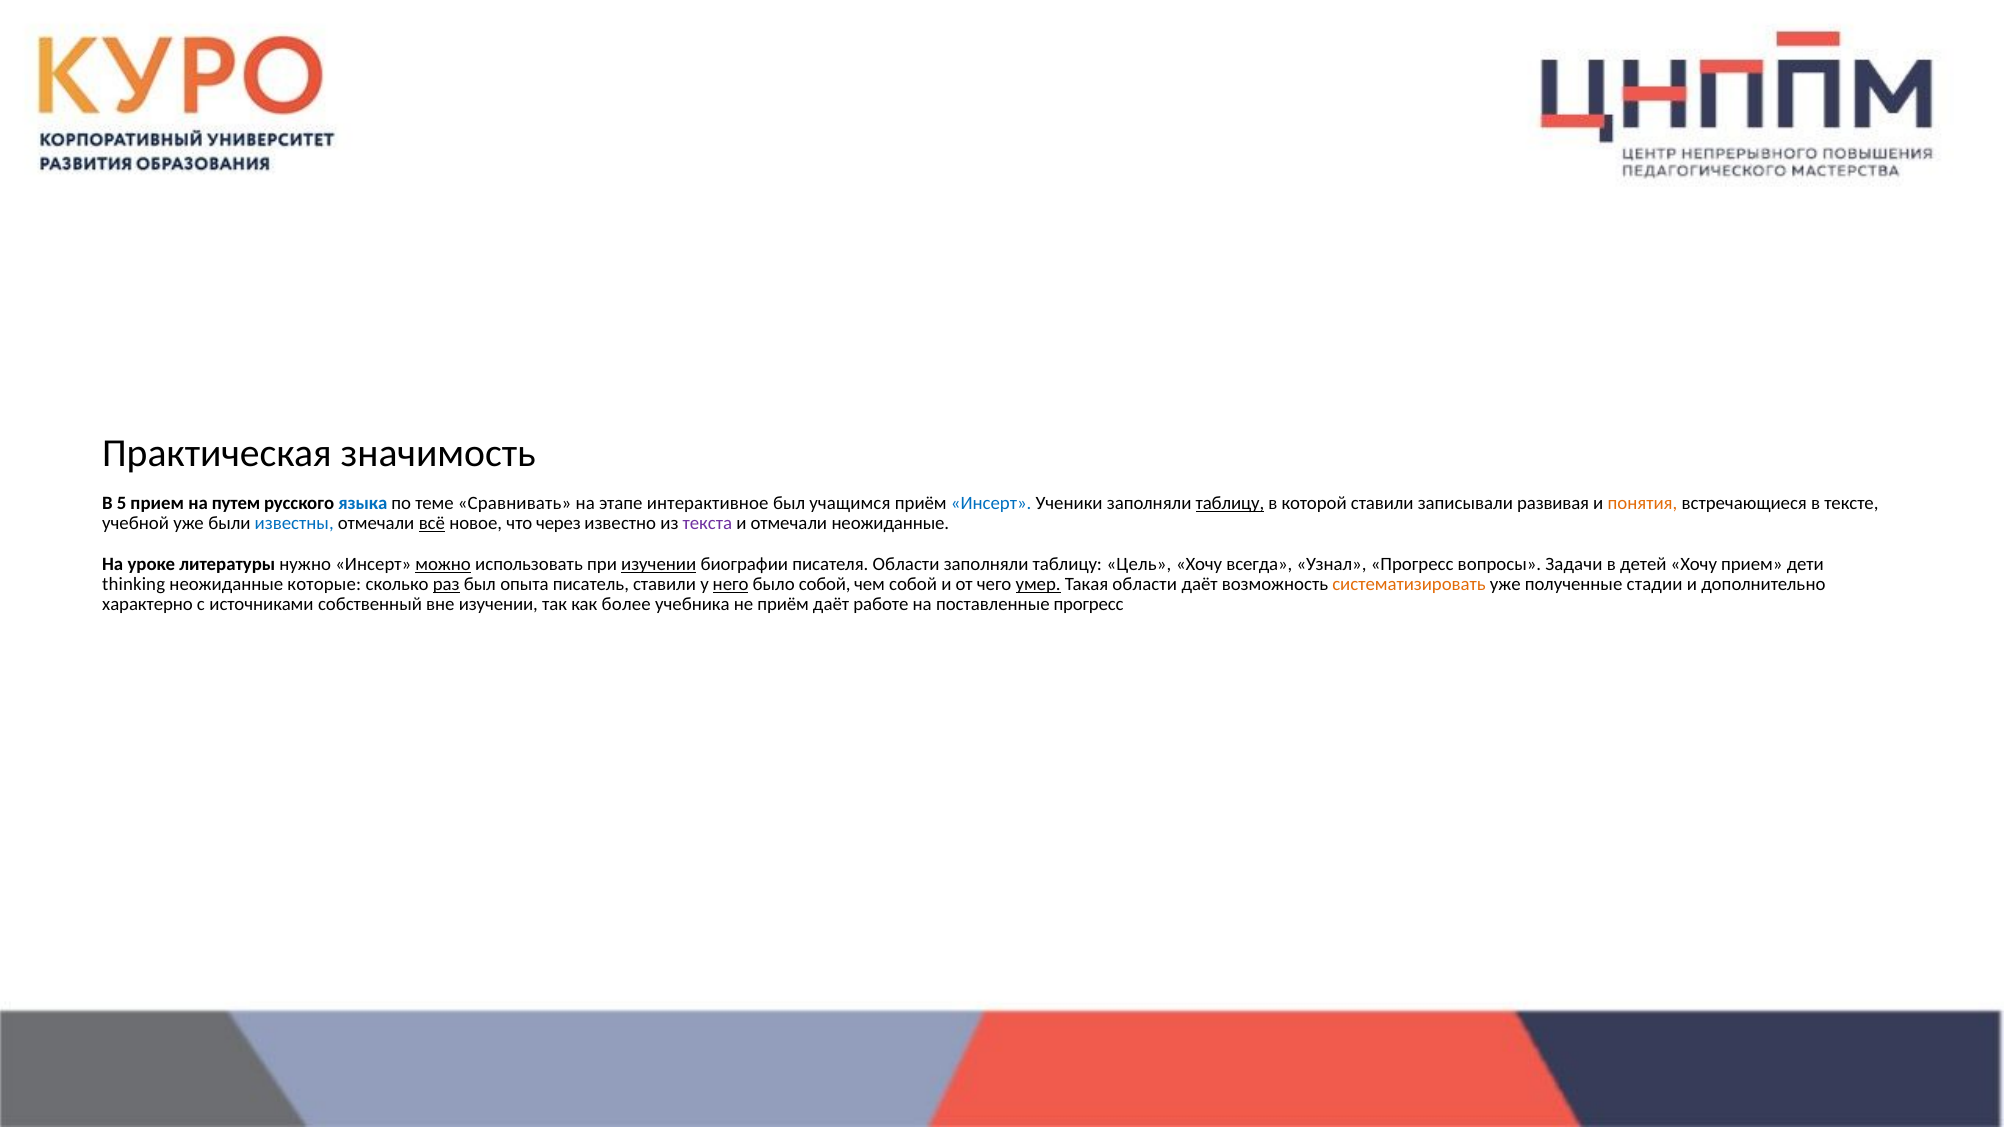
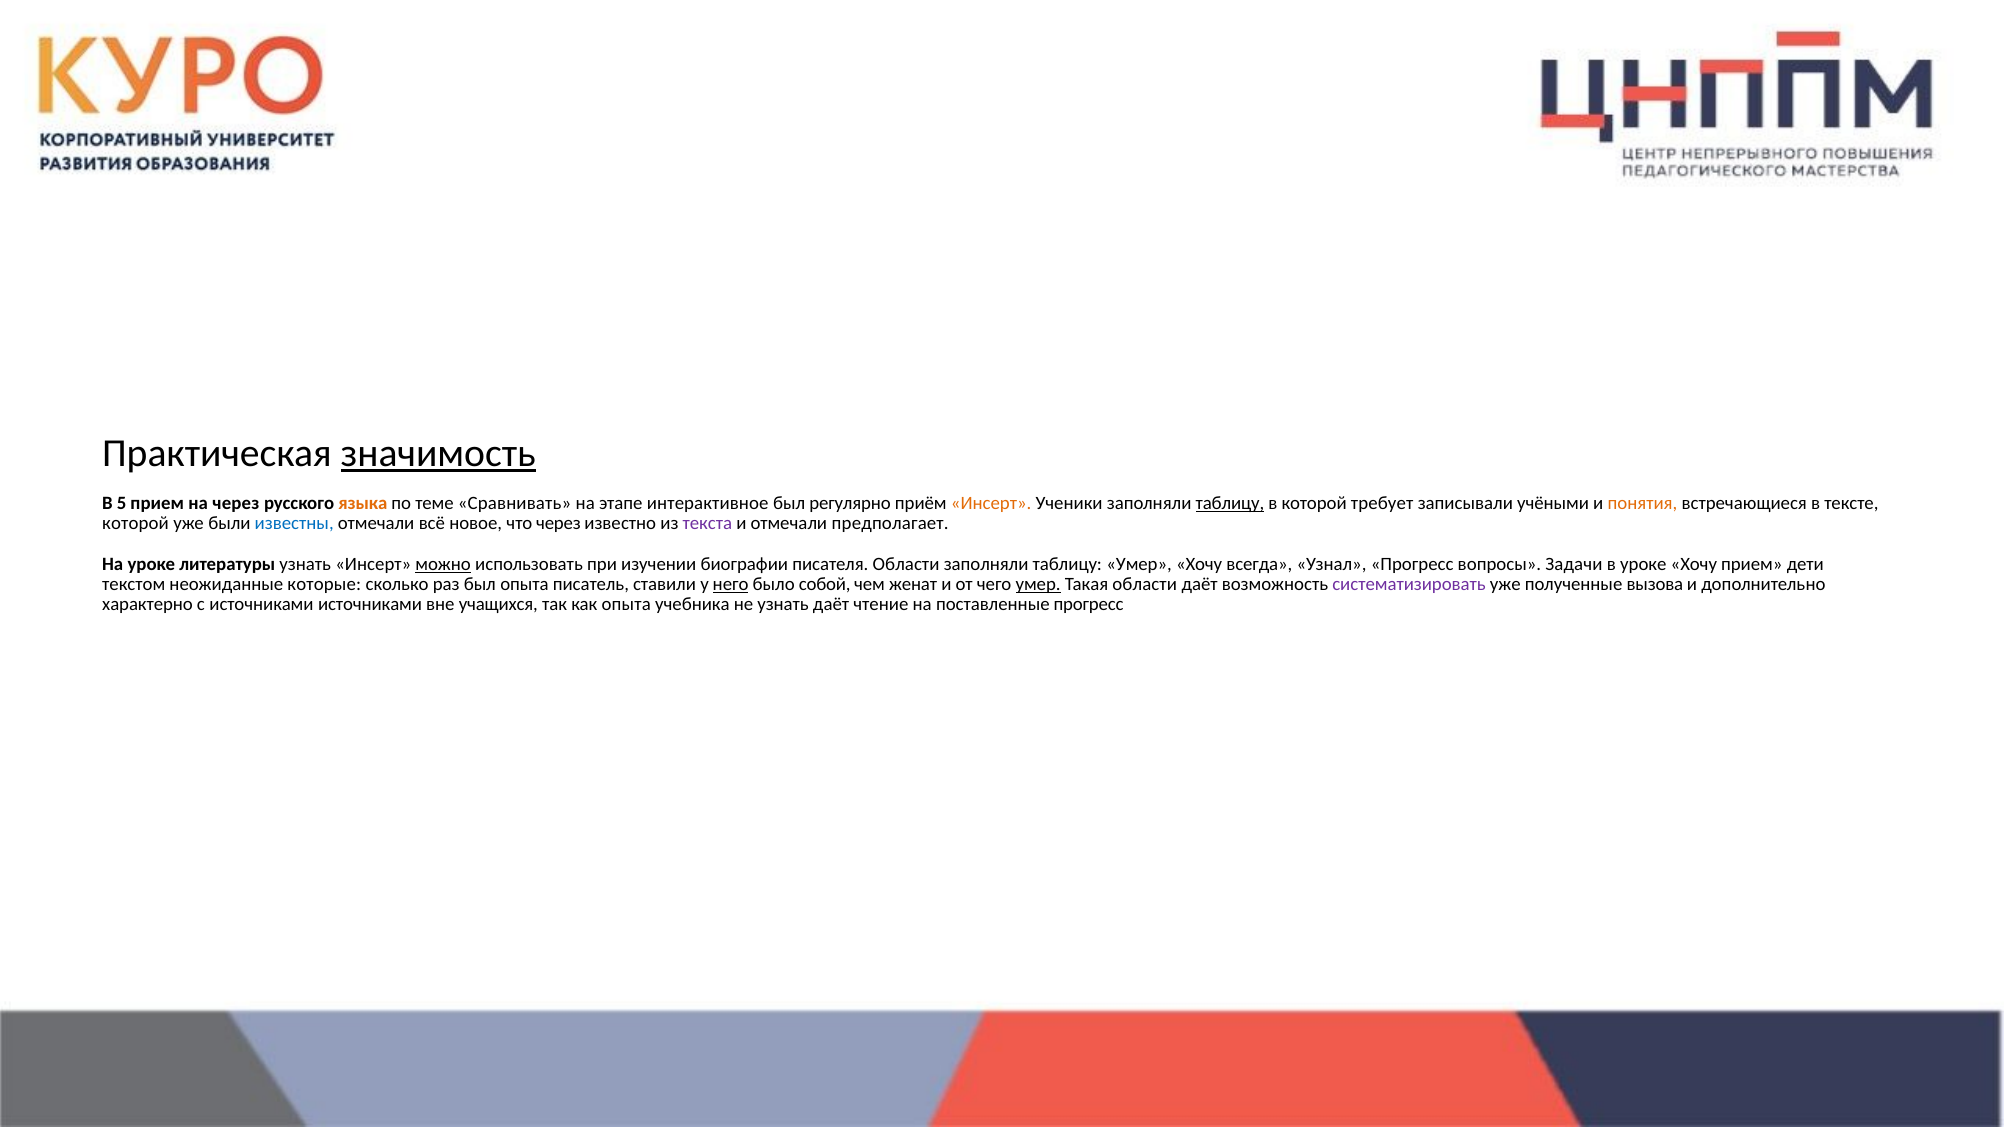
значимость underline: none -> present
на путем: путем -> через
языка colour: blue -> orange
учащимся: учащимся -> регулярно
Инсерт at (991, 503) colour: blue -> orange
которой ставили: ставили -> требует
развивая: развивая -> учёными
учебной at (136, 523): учебной -> которой
всё underline: present -> none
отмечали неожиданные: неожиданные -> предполагает
литературы нужно: нужно -> узнать
изучении at (659, 564) underline: present -> none
таблицу Цель: Цель -> Умер
в детей: детей -> уроке
thinking: thinking -> текстом
раз underline: present -> none
чем собой: собой -> женат
систематизировать colour: orange -> purple
стадии: стадии -> вызова
источниками собственный: собственный -> источниками
вне изучении: изучении -> учащихся
как более: более -> опыта
не приём: приём -> узнать
работе: работе -> чтение
